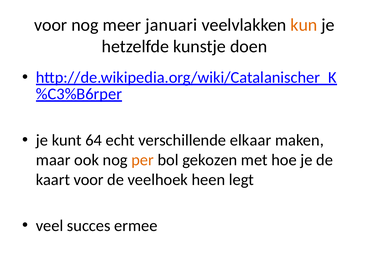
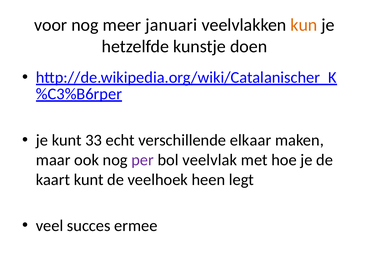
64: 64 -> 33
per colour: orange -> purple
gekozen: gekozen -> veelvlak
kaart voor: voor -> kunt
